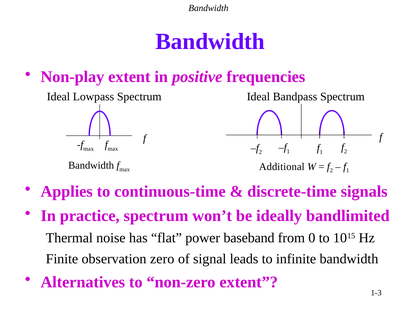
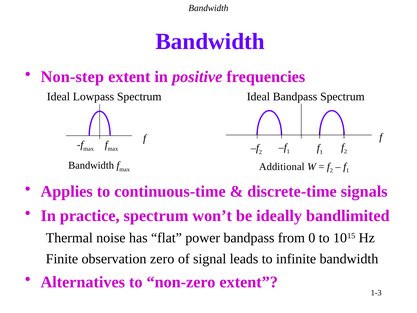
Non-play: Non-play -> Non-step
power baseband: baseband -> bandpass
